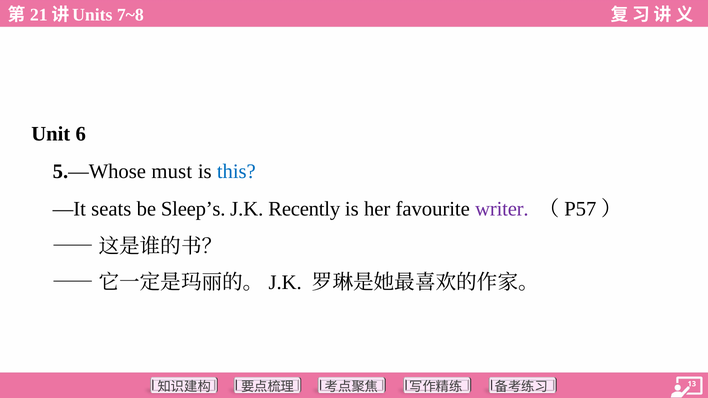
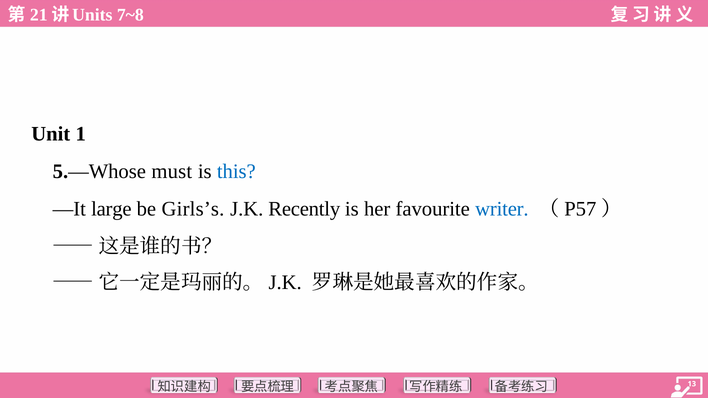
6: 6 -> 1
seats: seats -> large
Sleep’s: Sleep’s -> Girls’s
writer colour: purple -> blue
